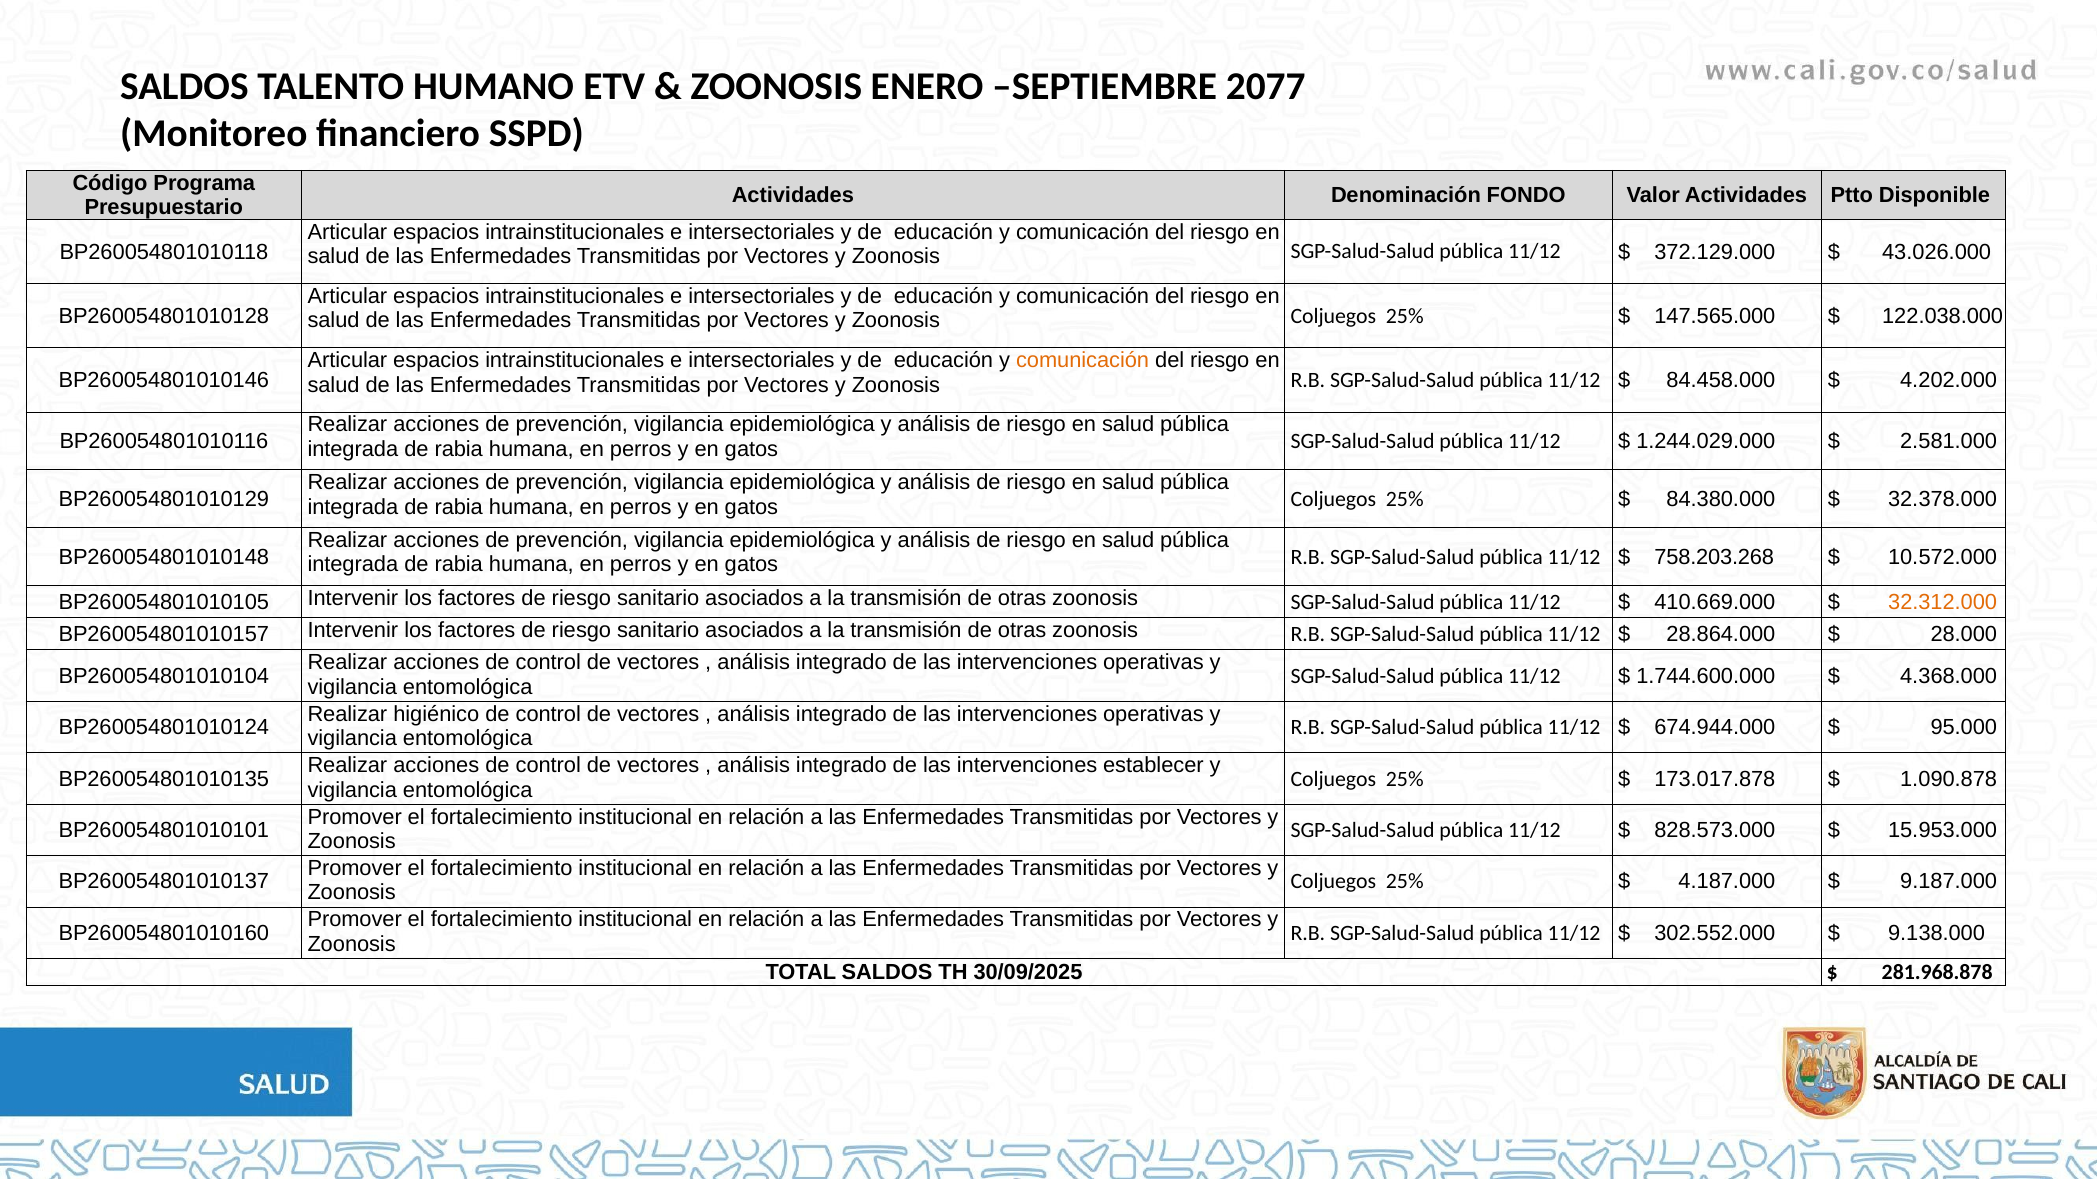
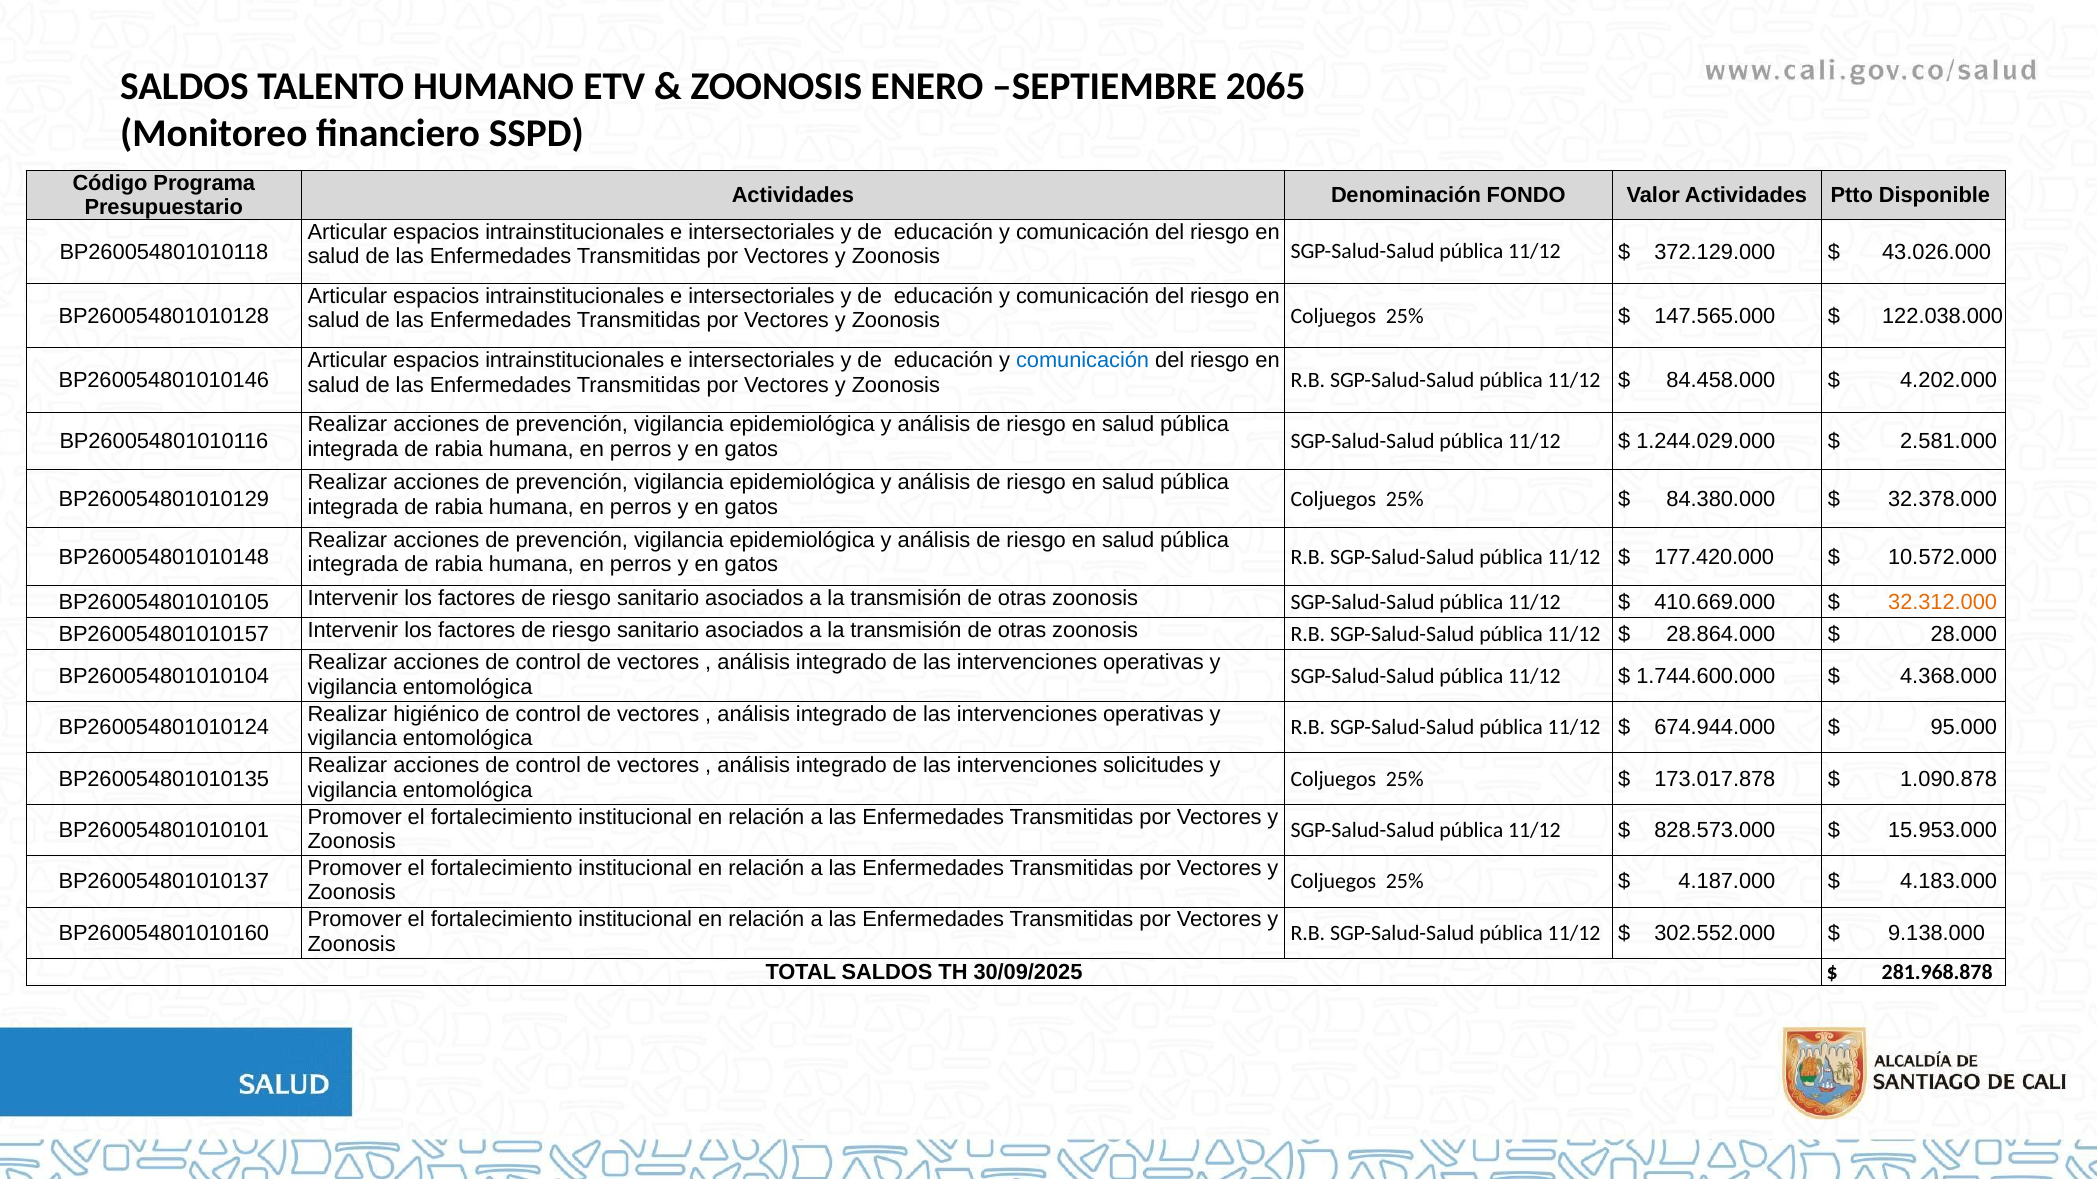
2077: 2077 -> 2065
comunicación at (1083, 361) colour: orange -> blue
758.203.268: 758.203.268 -> 177.420.000
establecer: establecer -> solicitudes
9.187.000: 9.187.000 -> 4.183.000
